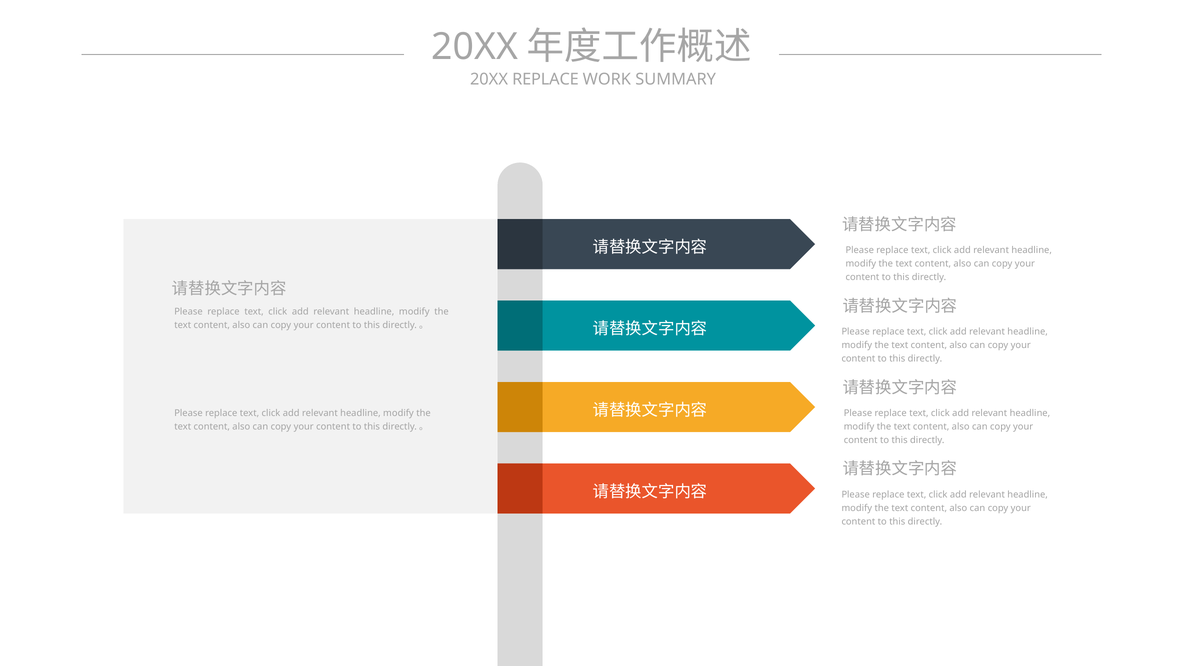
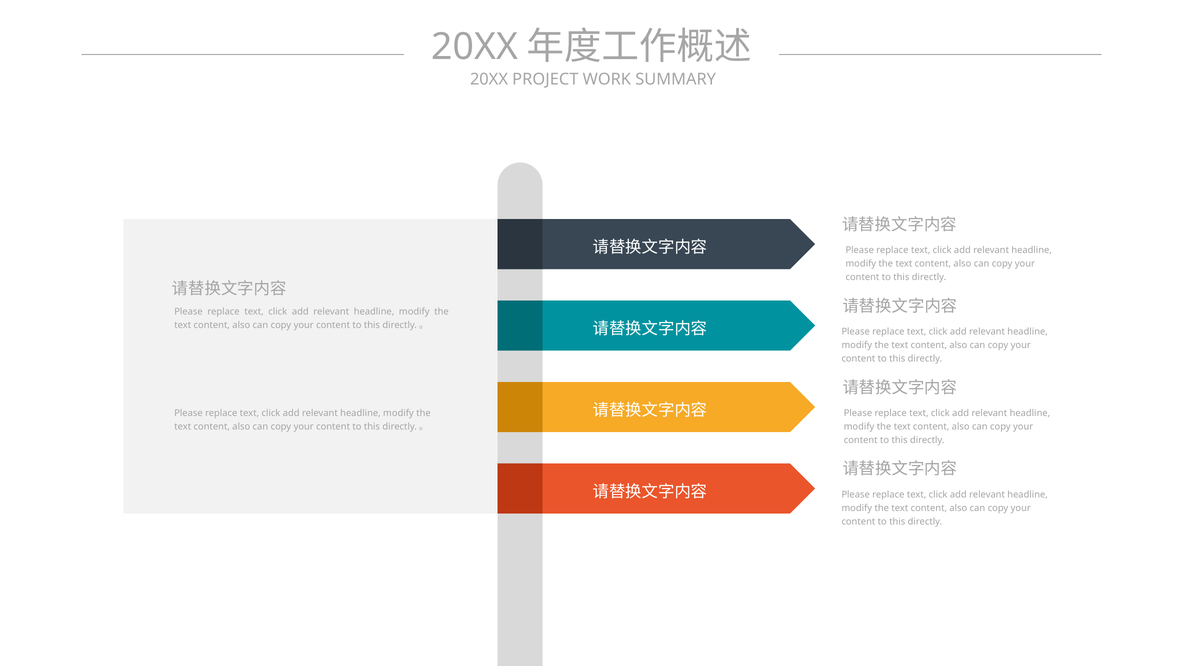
20XX REPLACE: REPLACE -> PROJECT
